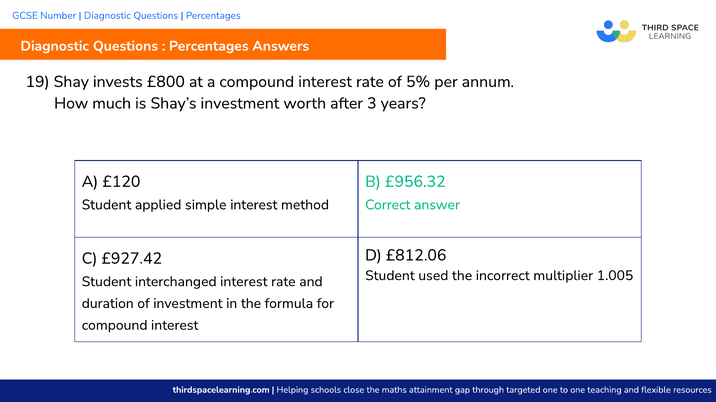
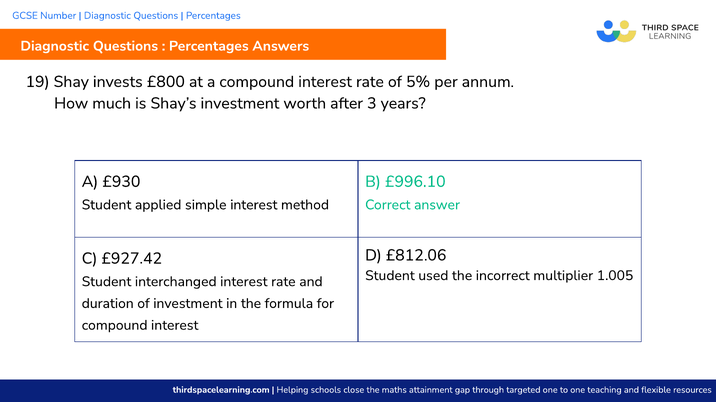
£120: £120 -> £930
£956.32: £956.32 -> £996.10
